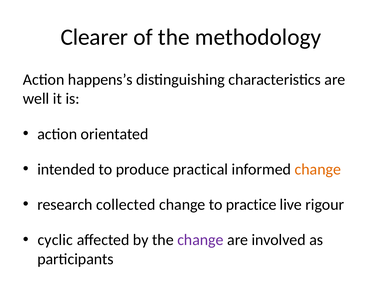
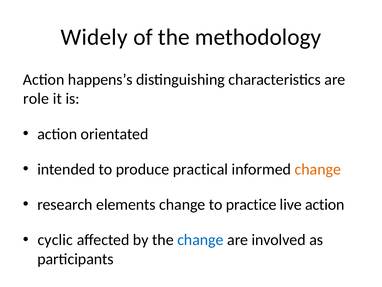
Clearer: Clearer -> Widely
well: well -> role
collected: collected -> elements
live rigour: rigour -> action
change at (200, 239) colour: purple -> blue
